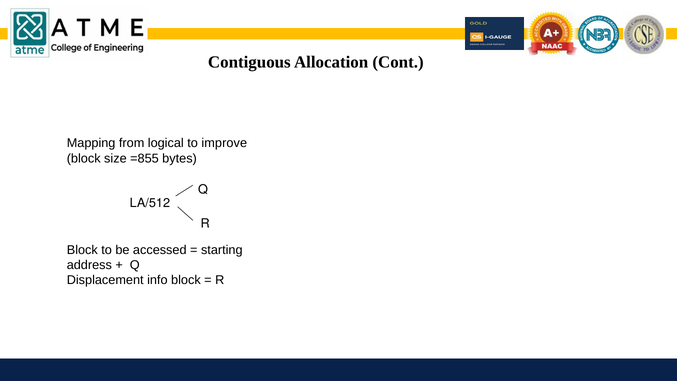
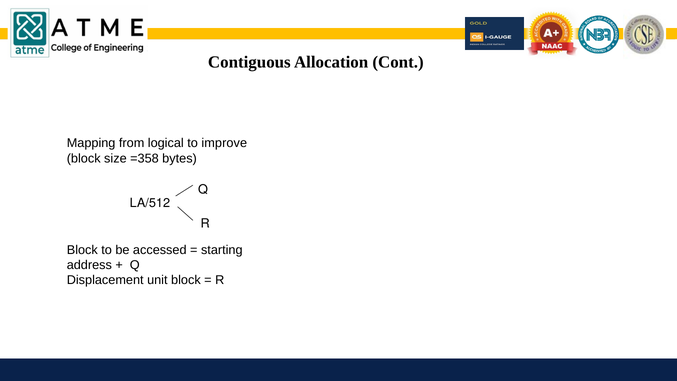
=855: =855 -> =358
info: info -> unit
